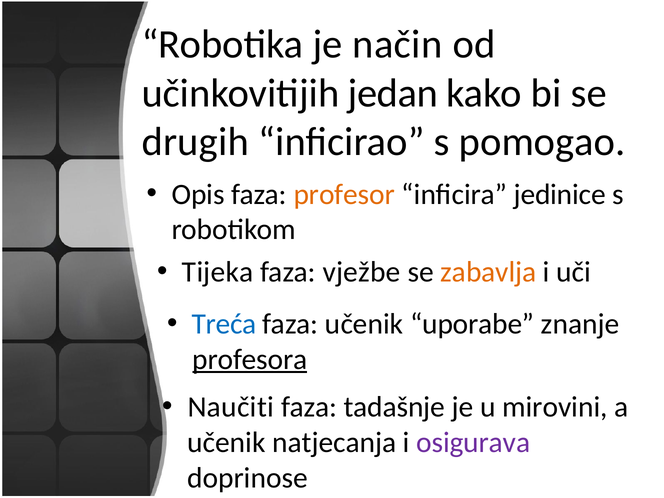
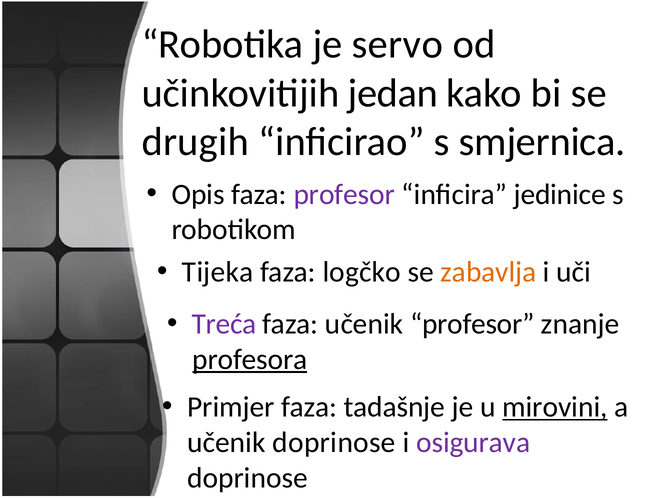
način: način -> servo
pomogao: pomogao -> smjernica
profesor at (344, 194) colour: orange -> purple
vježbe: vježbe -> logčko
Treća colour: blue -> purple
učenik uporabe: uporabe -> profesor
Naučiti: Naučiti -> Primjer
mirovini underline: none -> present
učenik natjecanja: natjecanja -> doprinose
